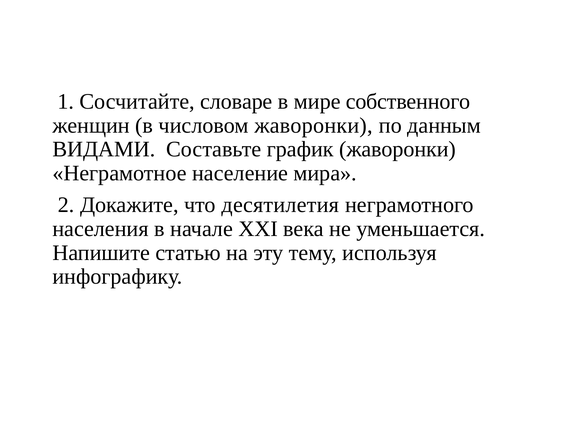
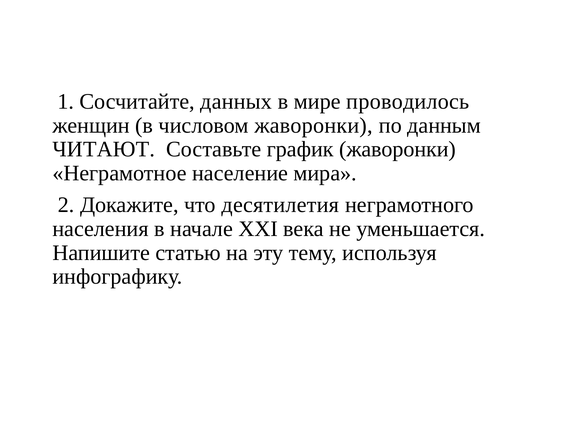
словаре: словаре -> данных
собственного: собственного -> проводилось
ВИДАМИ: ВИДАМИ -> ЧИТАЮТ
